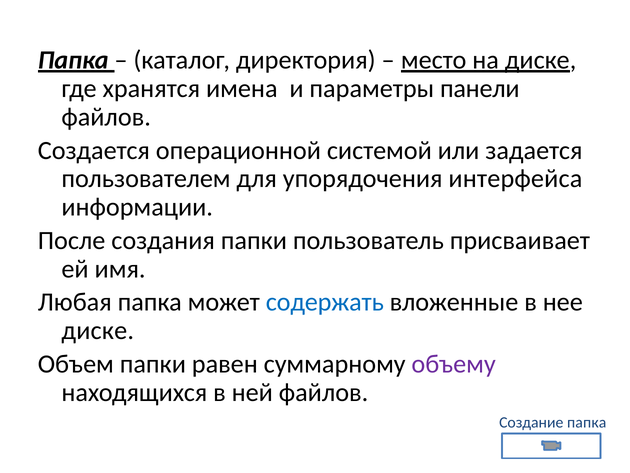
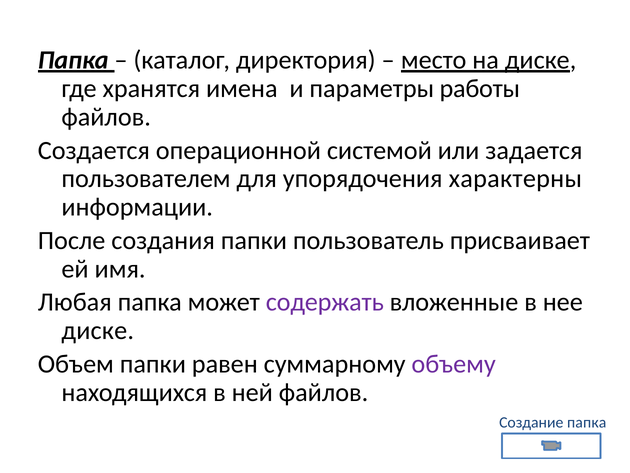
панели: панели -> работы
интерфейса: интерфейса -> характерны
содержать colour: blue -> purple
